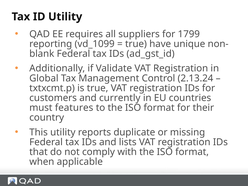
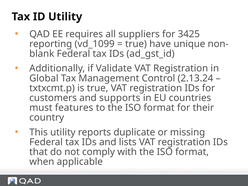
1799: 1799 -> 3425
currently: currently -> supports
